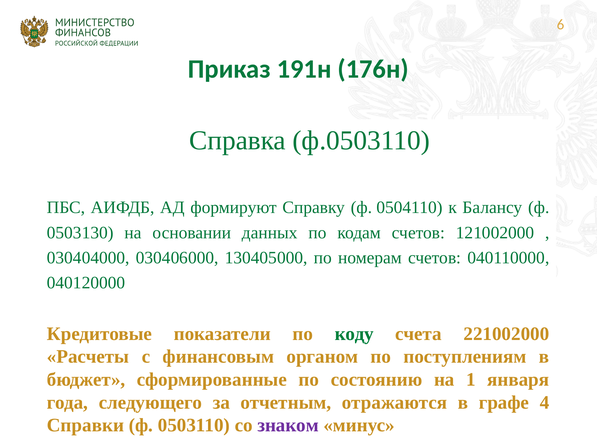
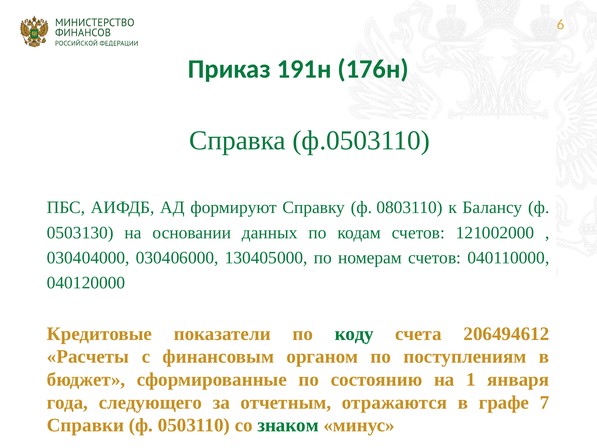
0504110: 0504110 -> 0803110
221002000: 221002000 -> 206494612
4: 4 -> 7
знаком colour: purple -> green
